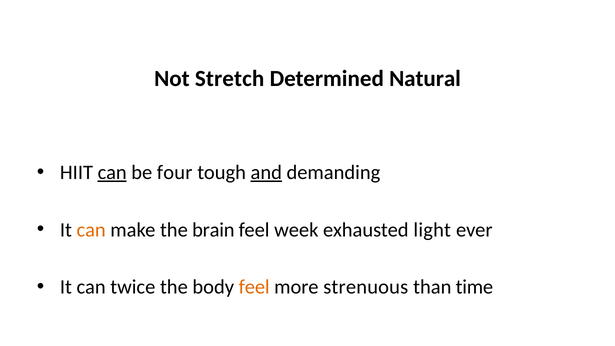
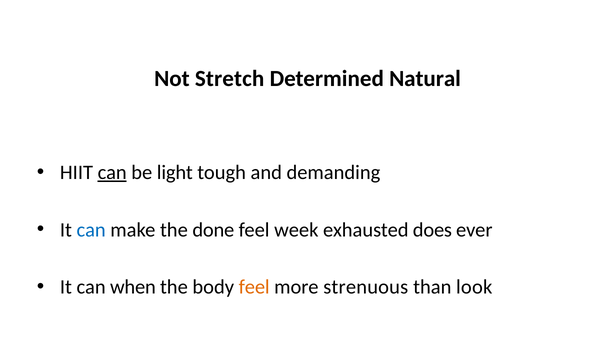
four: four -> light
and underline: present -> none
can at (91, 230) colour: orange -> blue
brain: brain -> done
light: light -> does
twice: twice -> when
time: time -> look
